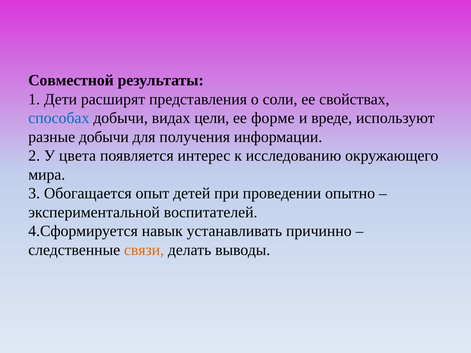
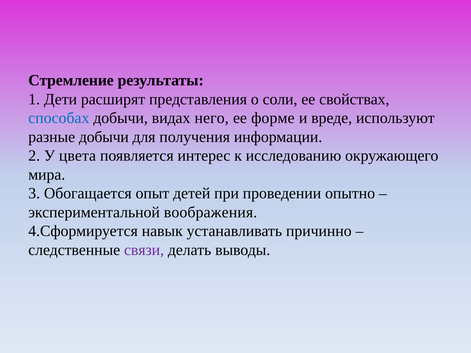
Совместной: Совместной -> Стремление
цели: цели -> него
воспитателей: воспитателей -> воображения
связи colour: orange -> purple
